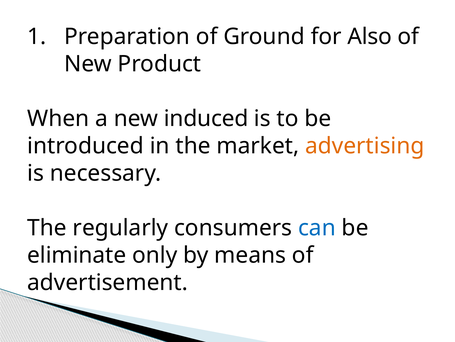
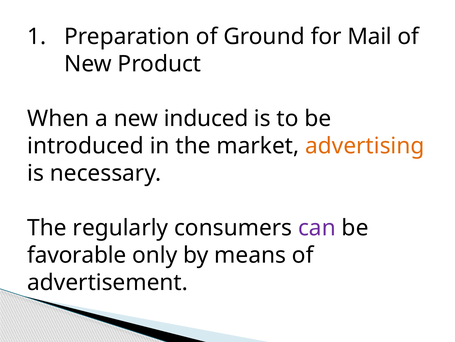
Also: Also -> Mail
can colour: blue -> purple
eliminate: eliminate -> favorable
